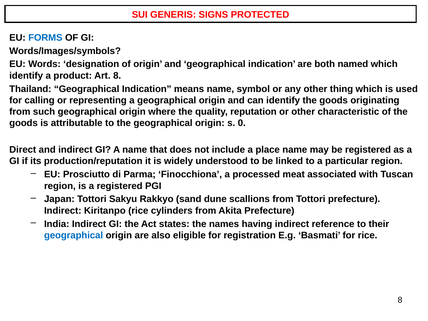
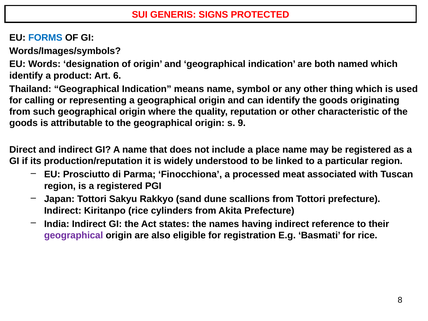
Art 8: 8 -> 6
0: 0 -> 9
geographical at (74, 235) colour: blue -> purple
